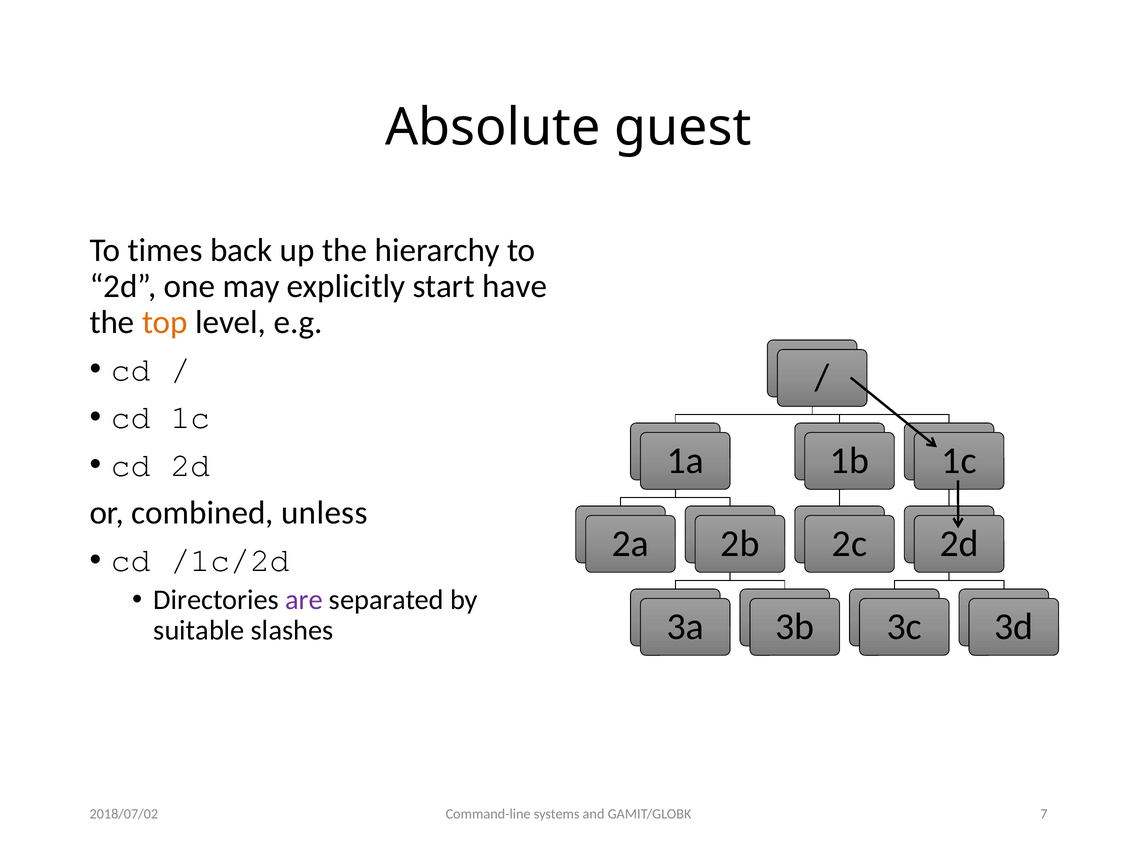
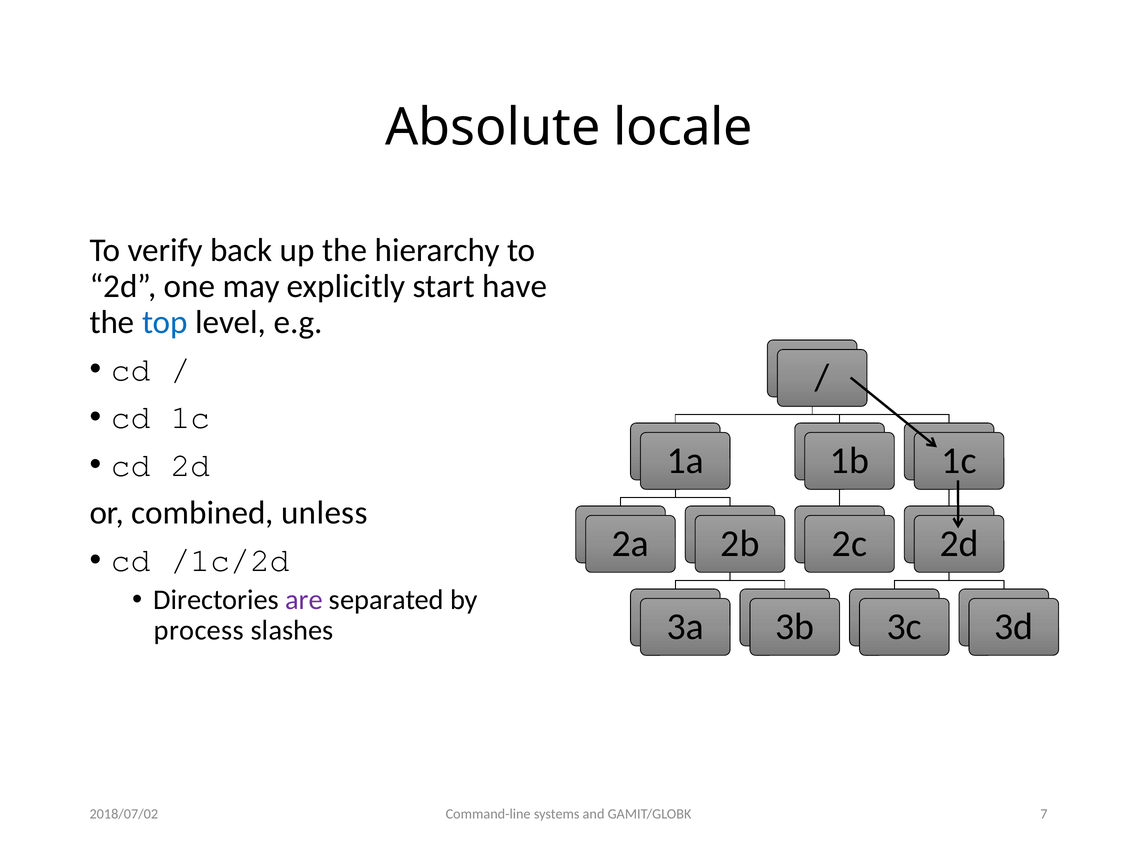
guest: guest -> locale
times: times -> verify
top colour: orange -> blue
suitable: suitable -> process
